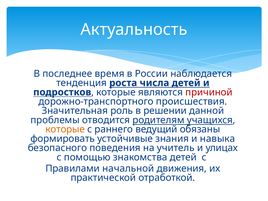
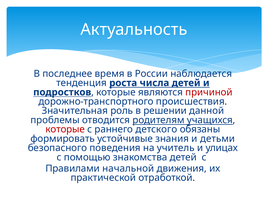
которые at (65, 129) colour: orange -> red
ведущий: ведущий -> детского
навыка: навыка -> детьми
